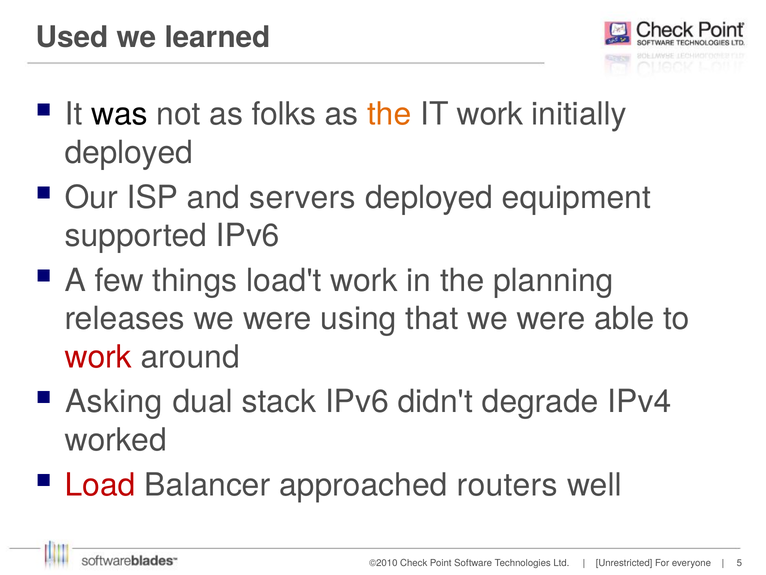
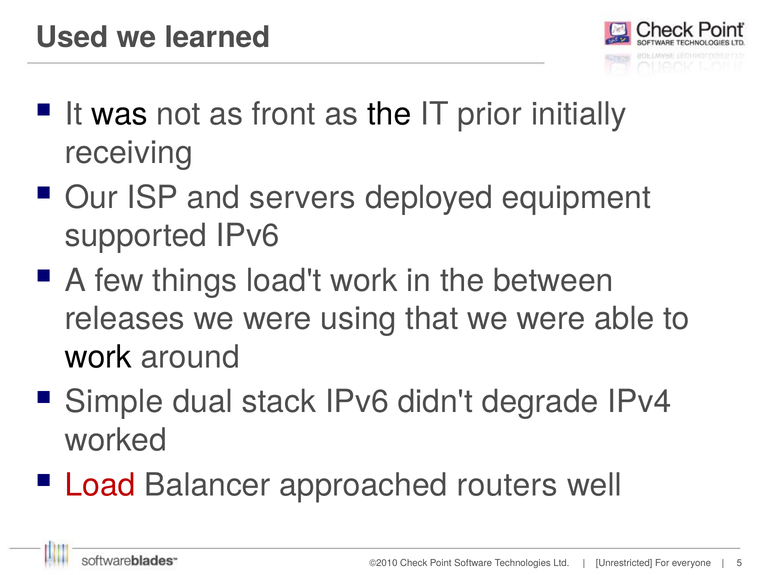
folks: folks -> front
the at (389, 114) colour: orange -> black
IT work: work -> prior
deployed at (129, 153): deployed -> receiving
planning: planning -> between
work at (98, 357) colour: red -> black
Asking: Asking -> Simple
